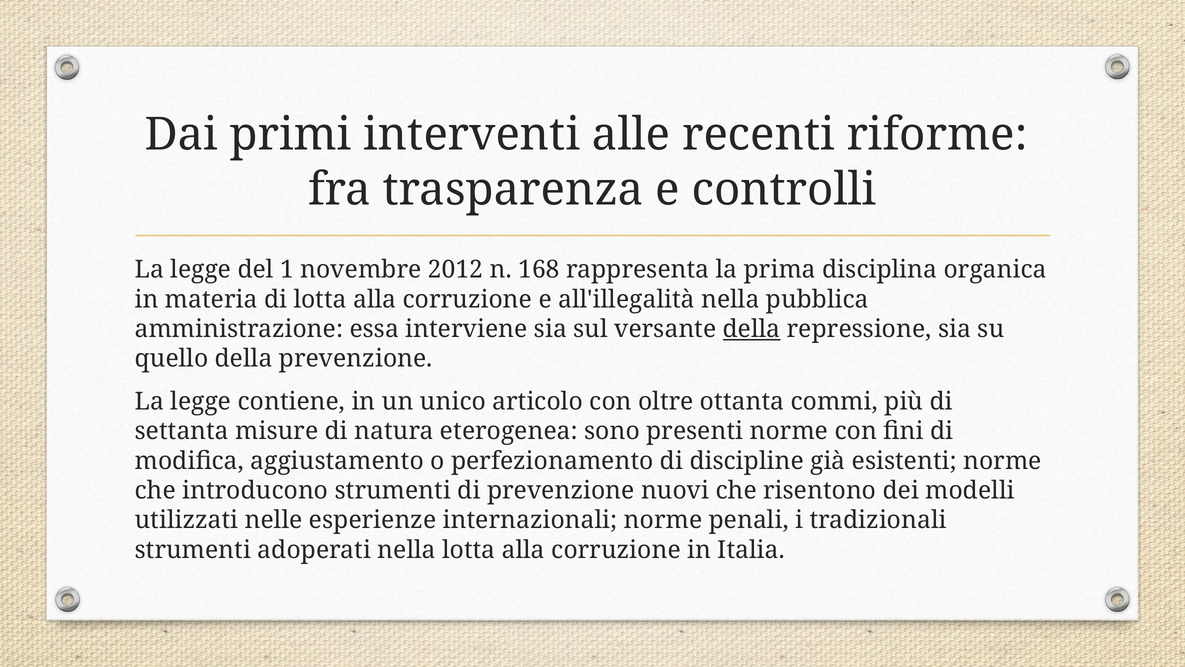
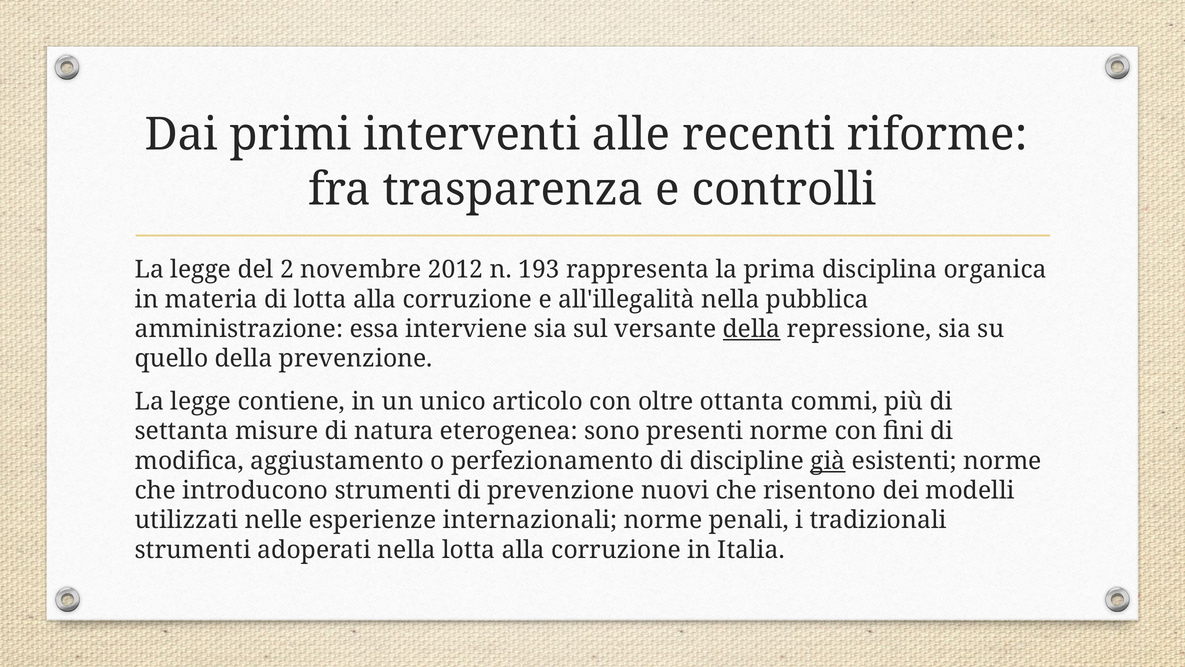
1: 1 -> 2
168: 168 -> 193
già underline: none -> present
